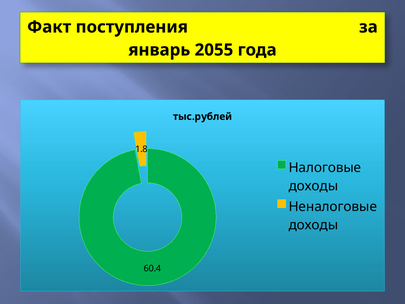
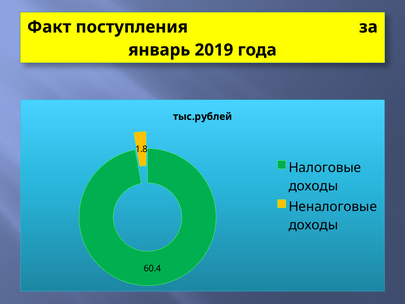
2055: 2055 -> 2019
